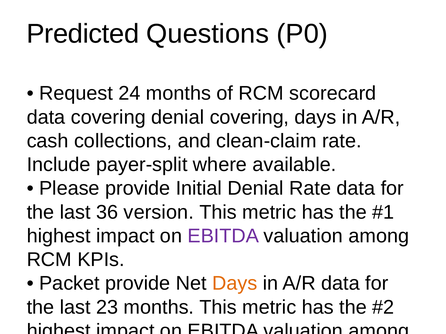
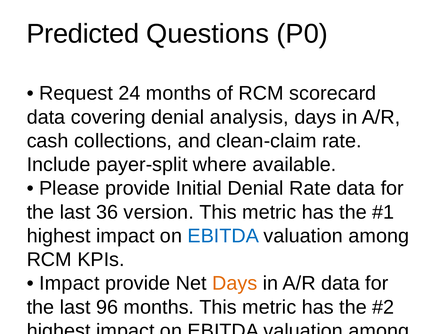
denial covering: covering -> analysis
EBITDA at (223, 236) colour: purple -> blue
Packet at (69, 284): Packet -> Impact
23: 23 -> 96
